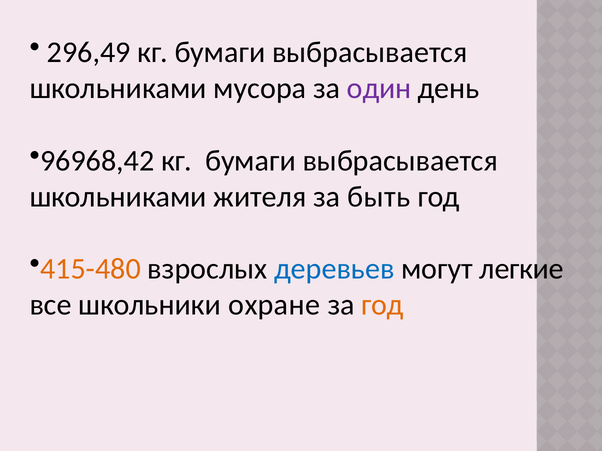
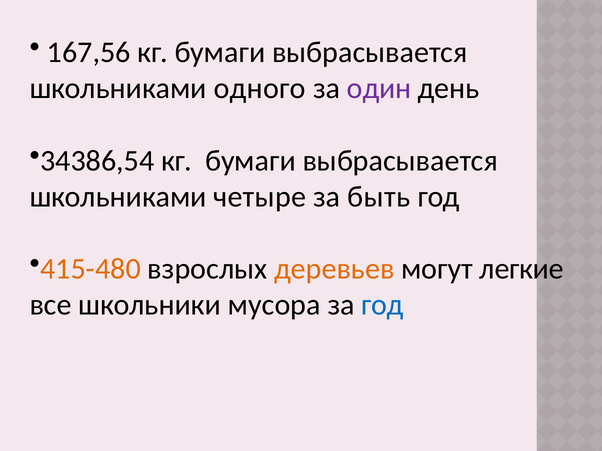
296,49: 296,49 -> 167,56
мусора: мусора -> одного
96968,42: 96968,42 -> 34386,54
жителя: жителя -> четыре
деревьев colour: blue -> orange
охране: охране -> мусора
год at (382, 305) colour: orange -> blue
